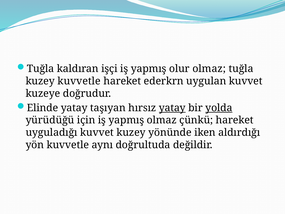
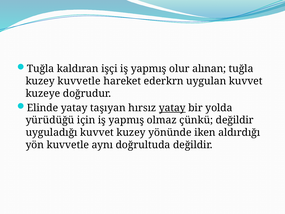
olur olmaz: olmaz -> alınan
yolda underline: present -> none
çünkü hareket: hareket -> değildir
